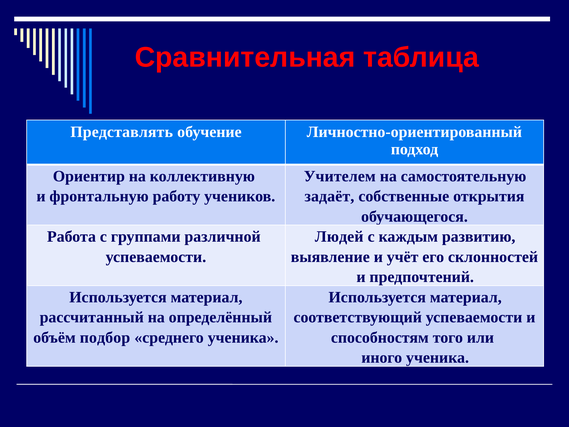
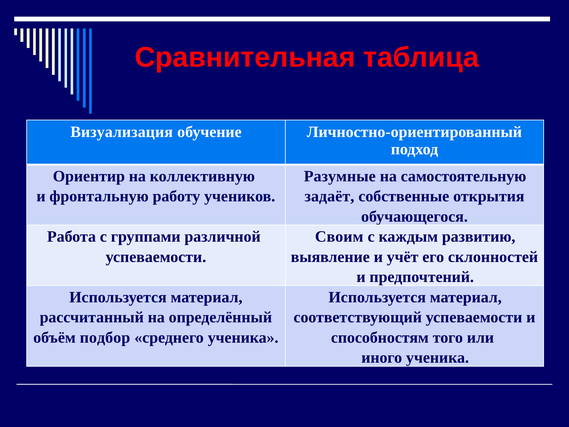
Представлять: Представлять -> Визуализация
Учителем: Учителем -> Разумные
Людей: Людей -> Своим
